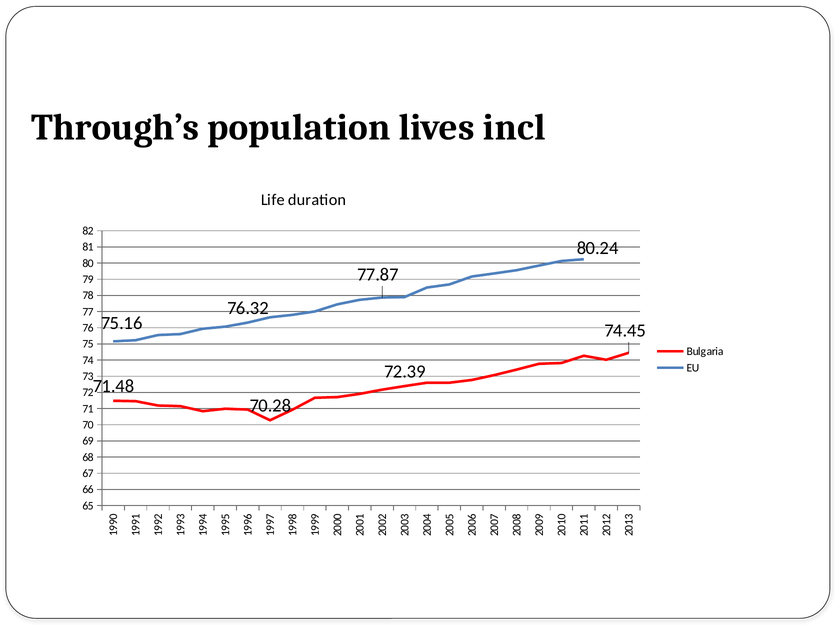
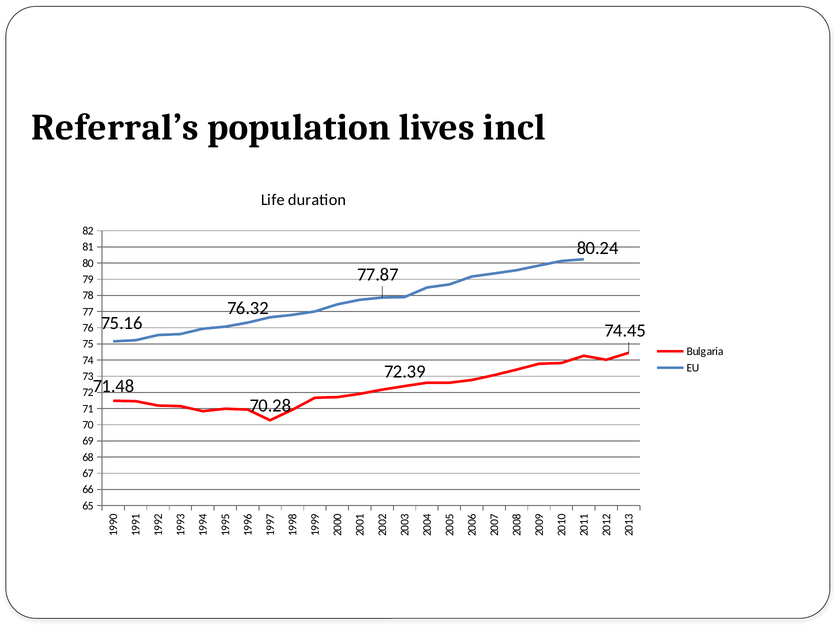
Through’s: Through’s -> Referral’s
